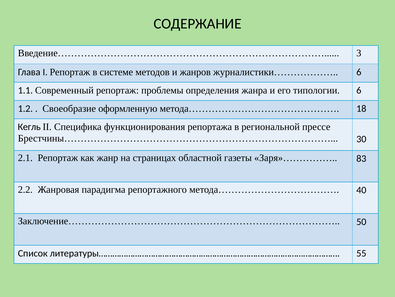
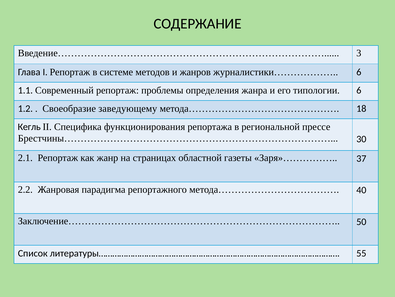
оформленную: оформленную -> заведующему
83: 83 -> 37
